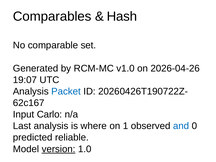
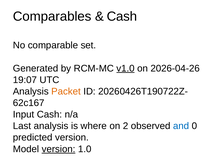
Hash at (122, 16): Hash -> Cash
v1.0 underline: none -> present
Packet colour: blue -> orange
Input Carlo: Carlo -> Cash
1: 1 -> 2
predicted reliable: reliable -> version
